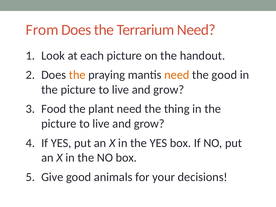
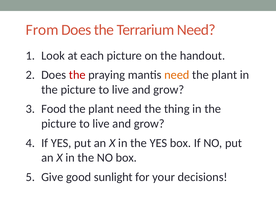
the at (77, 75) colour: orange -> red
good at (224, 75): good -> plant
animals: animals -> sunlight
